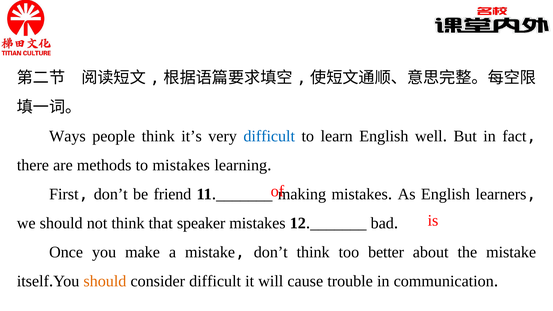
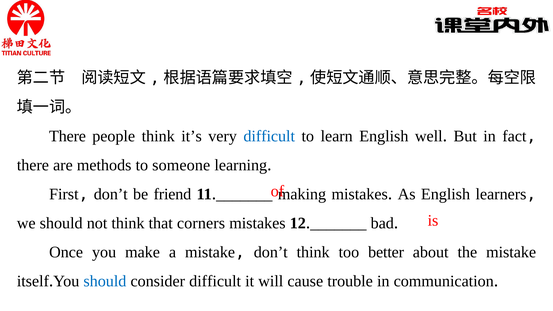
Ways at (67, 136): Ways -> There
to mistakes: mistakes -> someone
speaker: speaker -> corners
should at (105, 281) colour: orange -> blue
